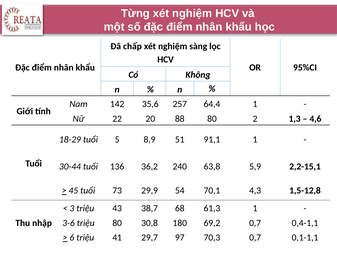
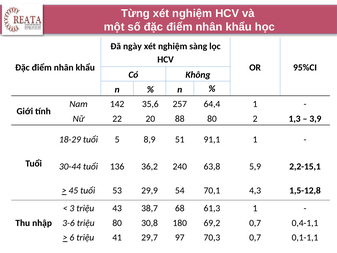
chấp: chấp -> ngày
4,6: 4,6 -> 3,9
73: 73 -> 53
